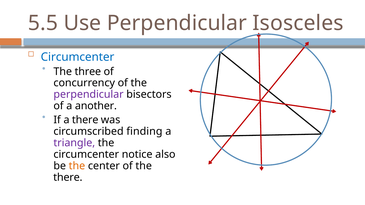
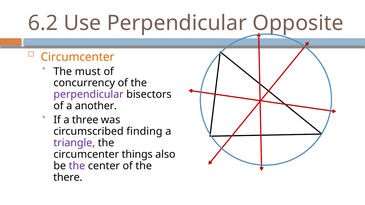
5.5: 5.5 -> 6.2
Isosceles: Isosceles -> Opposite
Circumcenter at (78, 57) colour: blue -> orange
three: three -> must
a there: there -> three
notice: notice -> things
the at (77, 166) colour: orange -> purple
